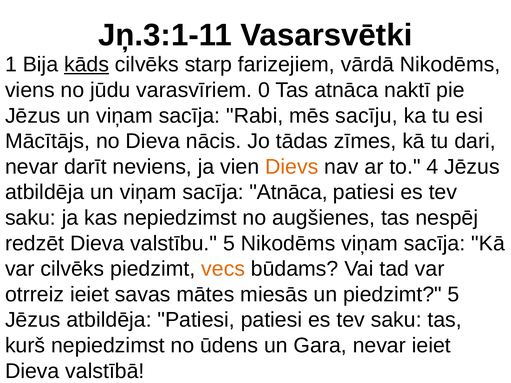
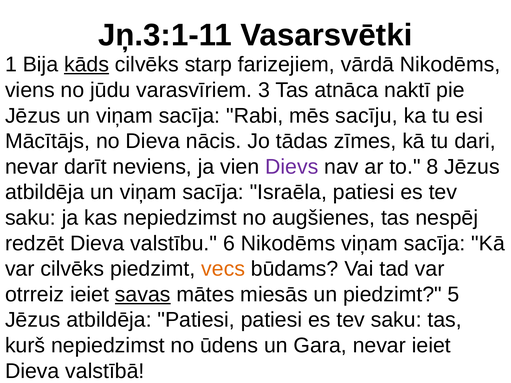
0: 0 -> 3
Dievs colour: orange -> purple
4: 4 -> 8
sacīja Atnāca: Atnāca -> Israēla
valstību 5: 5 -> 6
savas underline: none -> present
